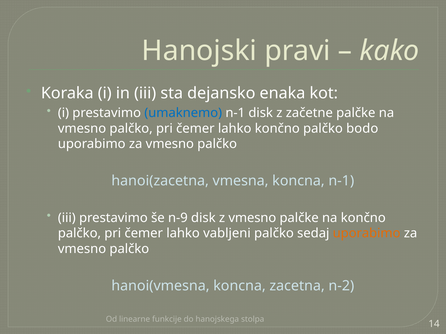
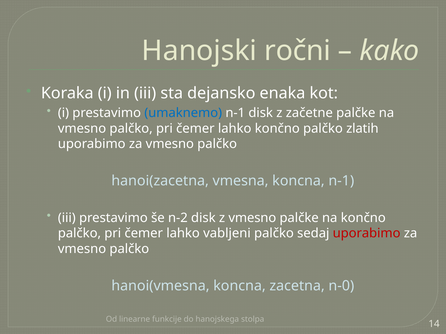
pravi: pravi -> ročni
bodo: bodo -> zlatih
n-9: n-9 -> n-2
uporabimo at (367, 234) colour: orange -> red
n-2: n-2 -> n-0
